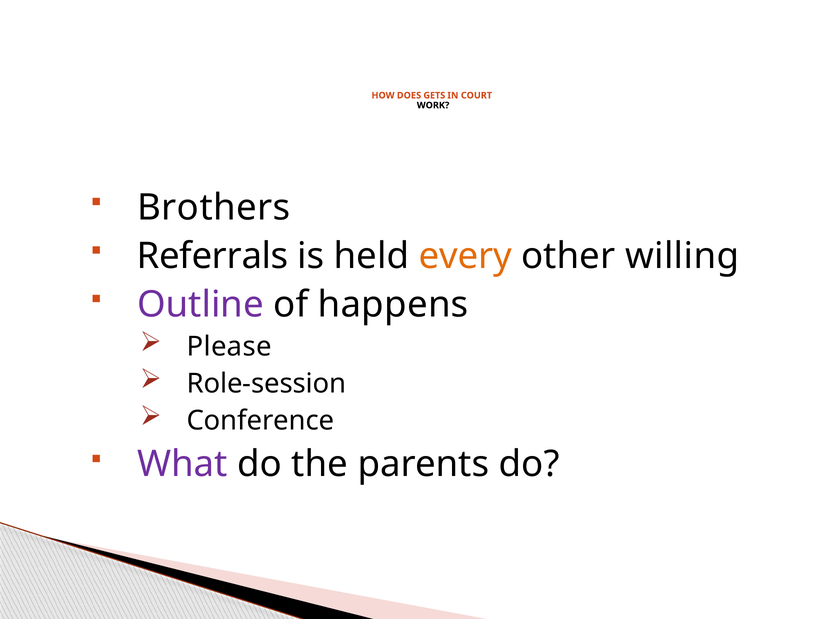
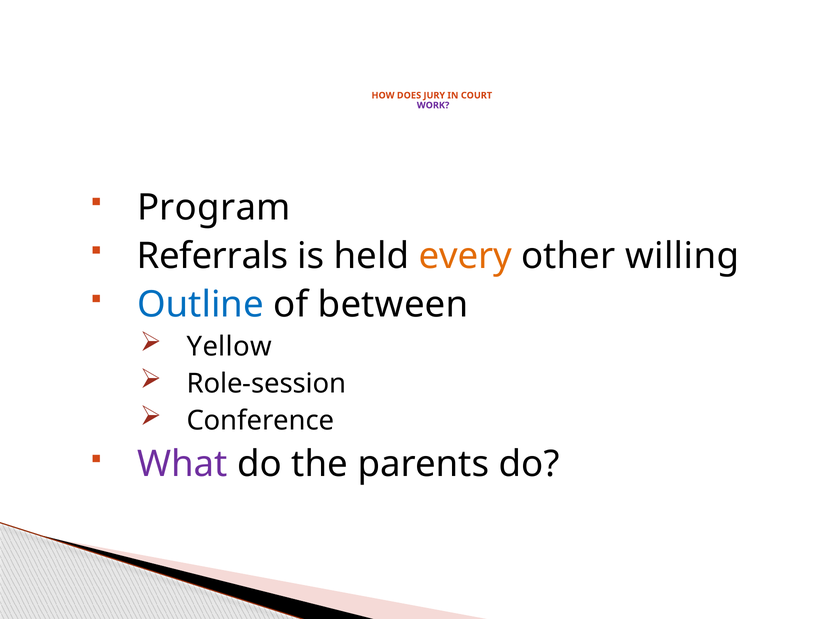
GETS: GETS -> JURY
WORK colour: black -> purple
Brothers: Brothers -> Program
Outline colour: purple -> blue
happens: happens -> between
Please: Please -> Yellow
